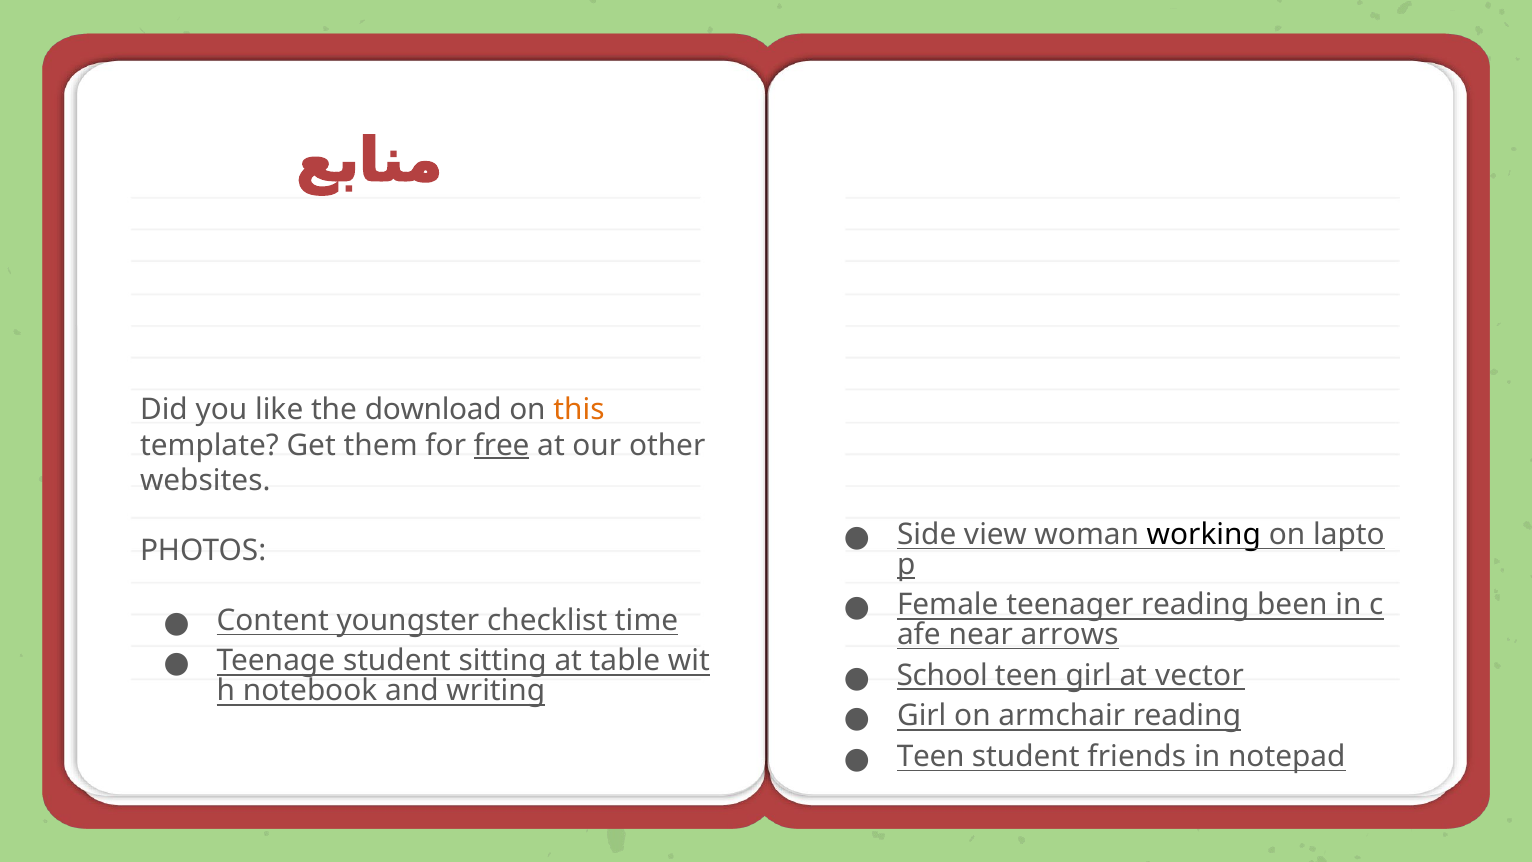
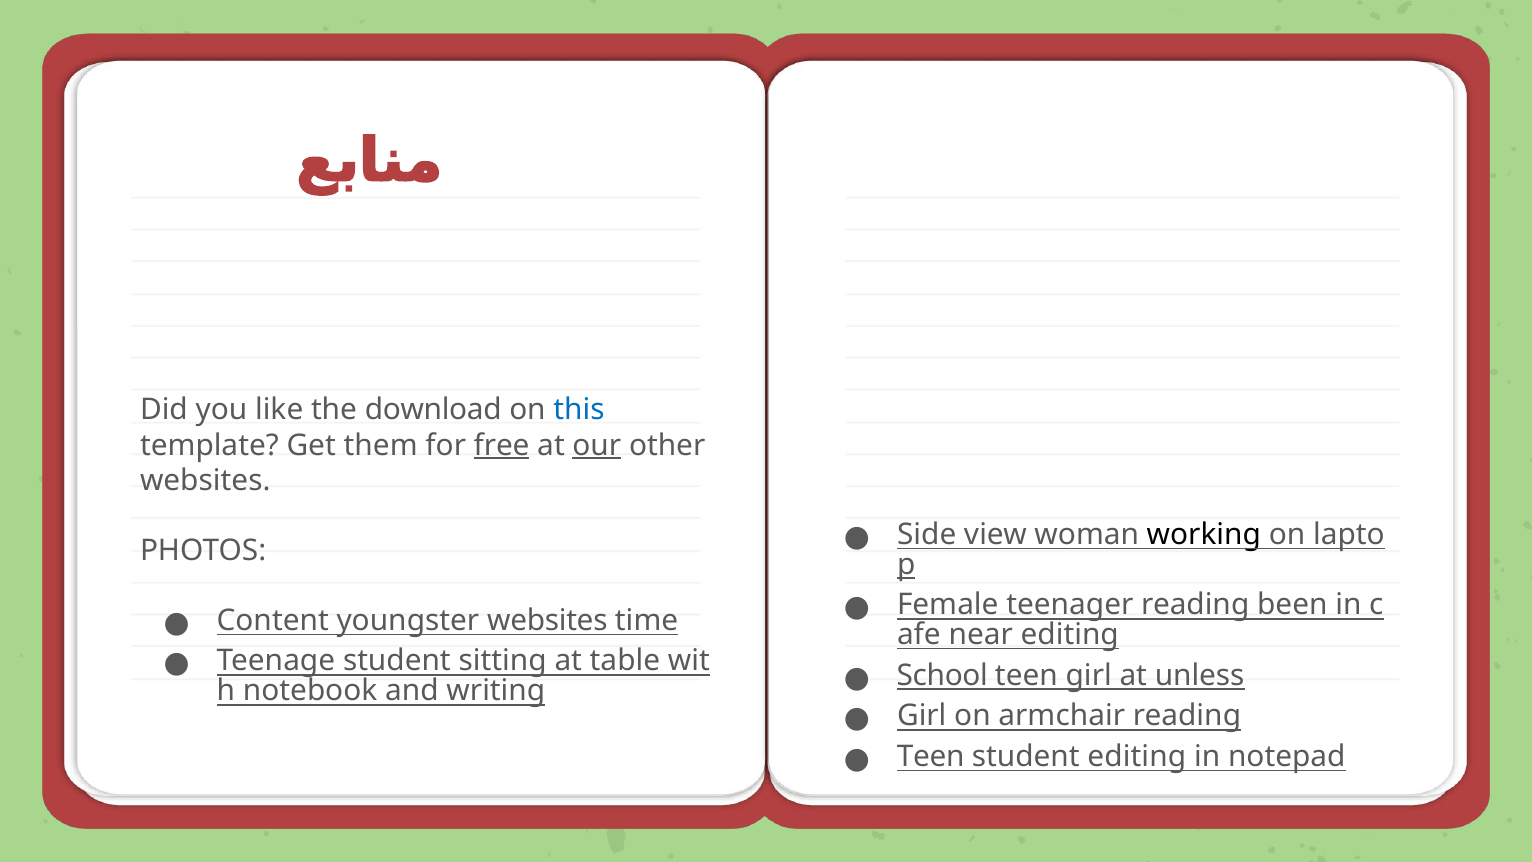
this colour: orange -> blue
our underline: none -> present
youngster checklist: checklist -> websites
near arrows: arrows -> editing
vector: vector -> unless
student friends: friends -> editing
